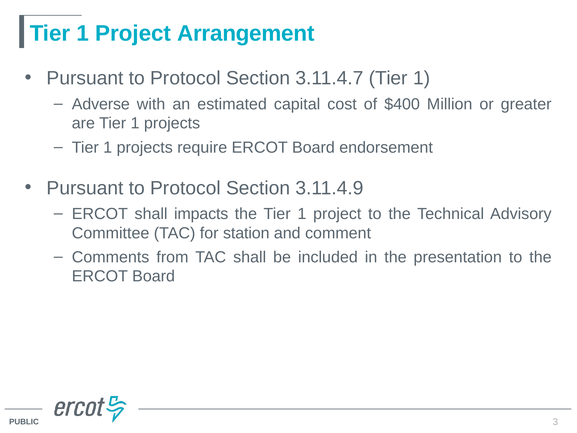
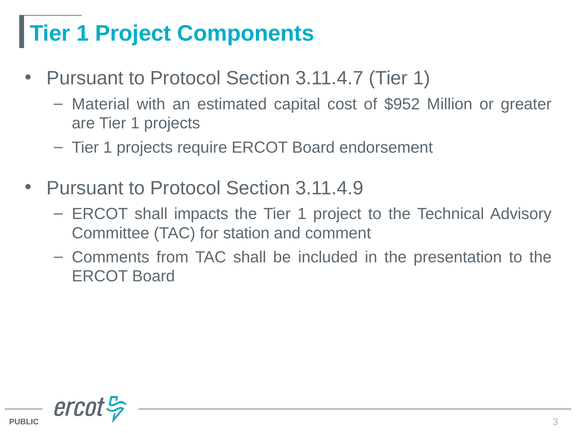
Arrangement: Arrangement -> Components
Adverse: Adverse -> Material
$400: $400 -> $952
